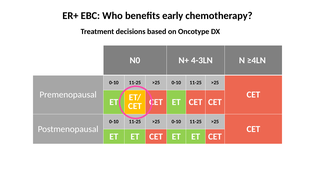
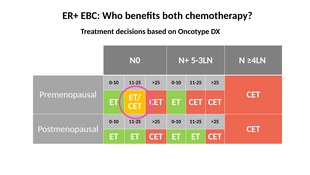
early: early -> both
4-3LN: 4-3LN -> 5-3LN
